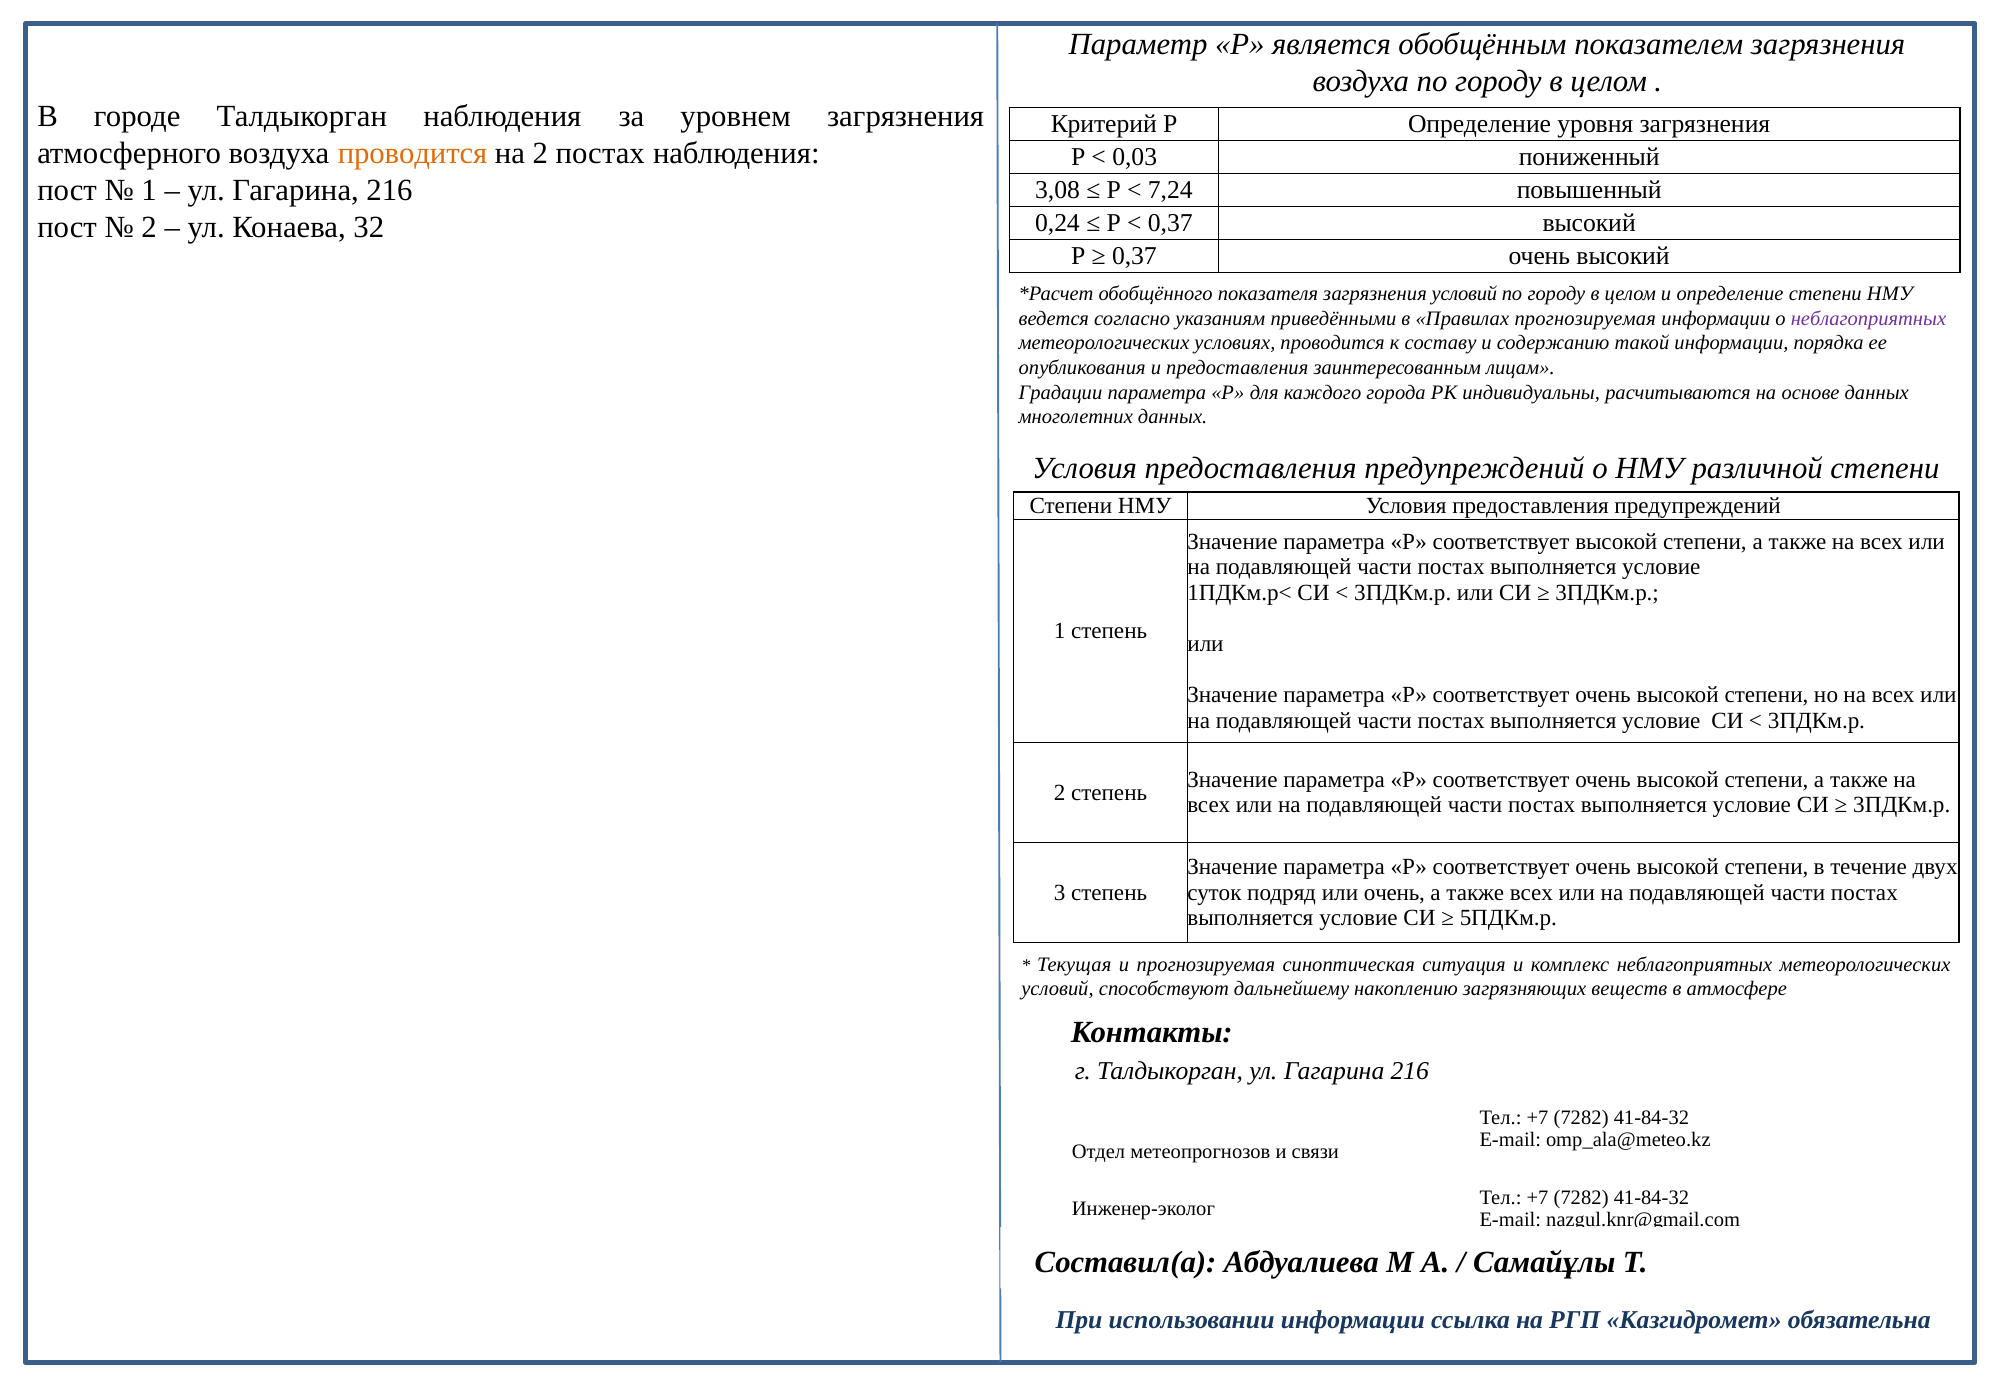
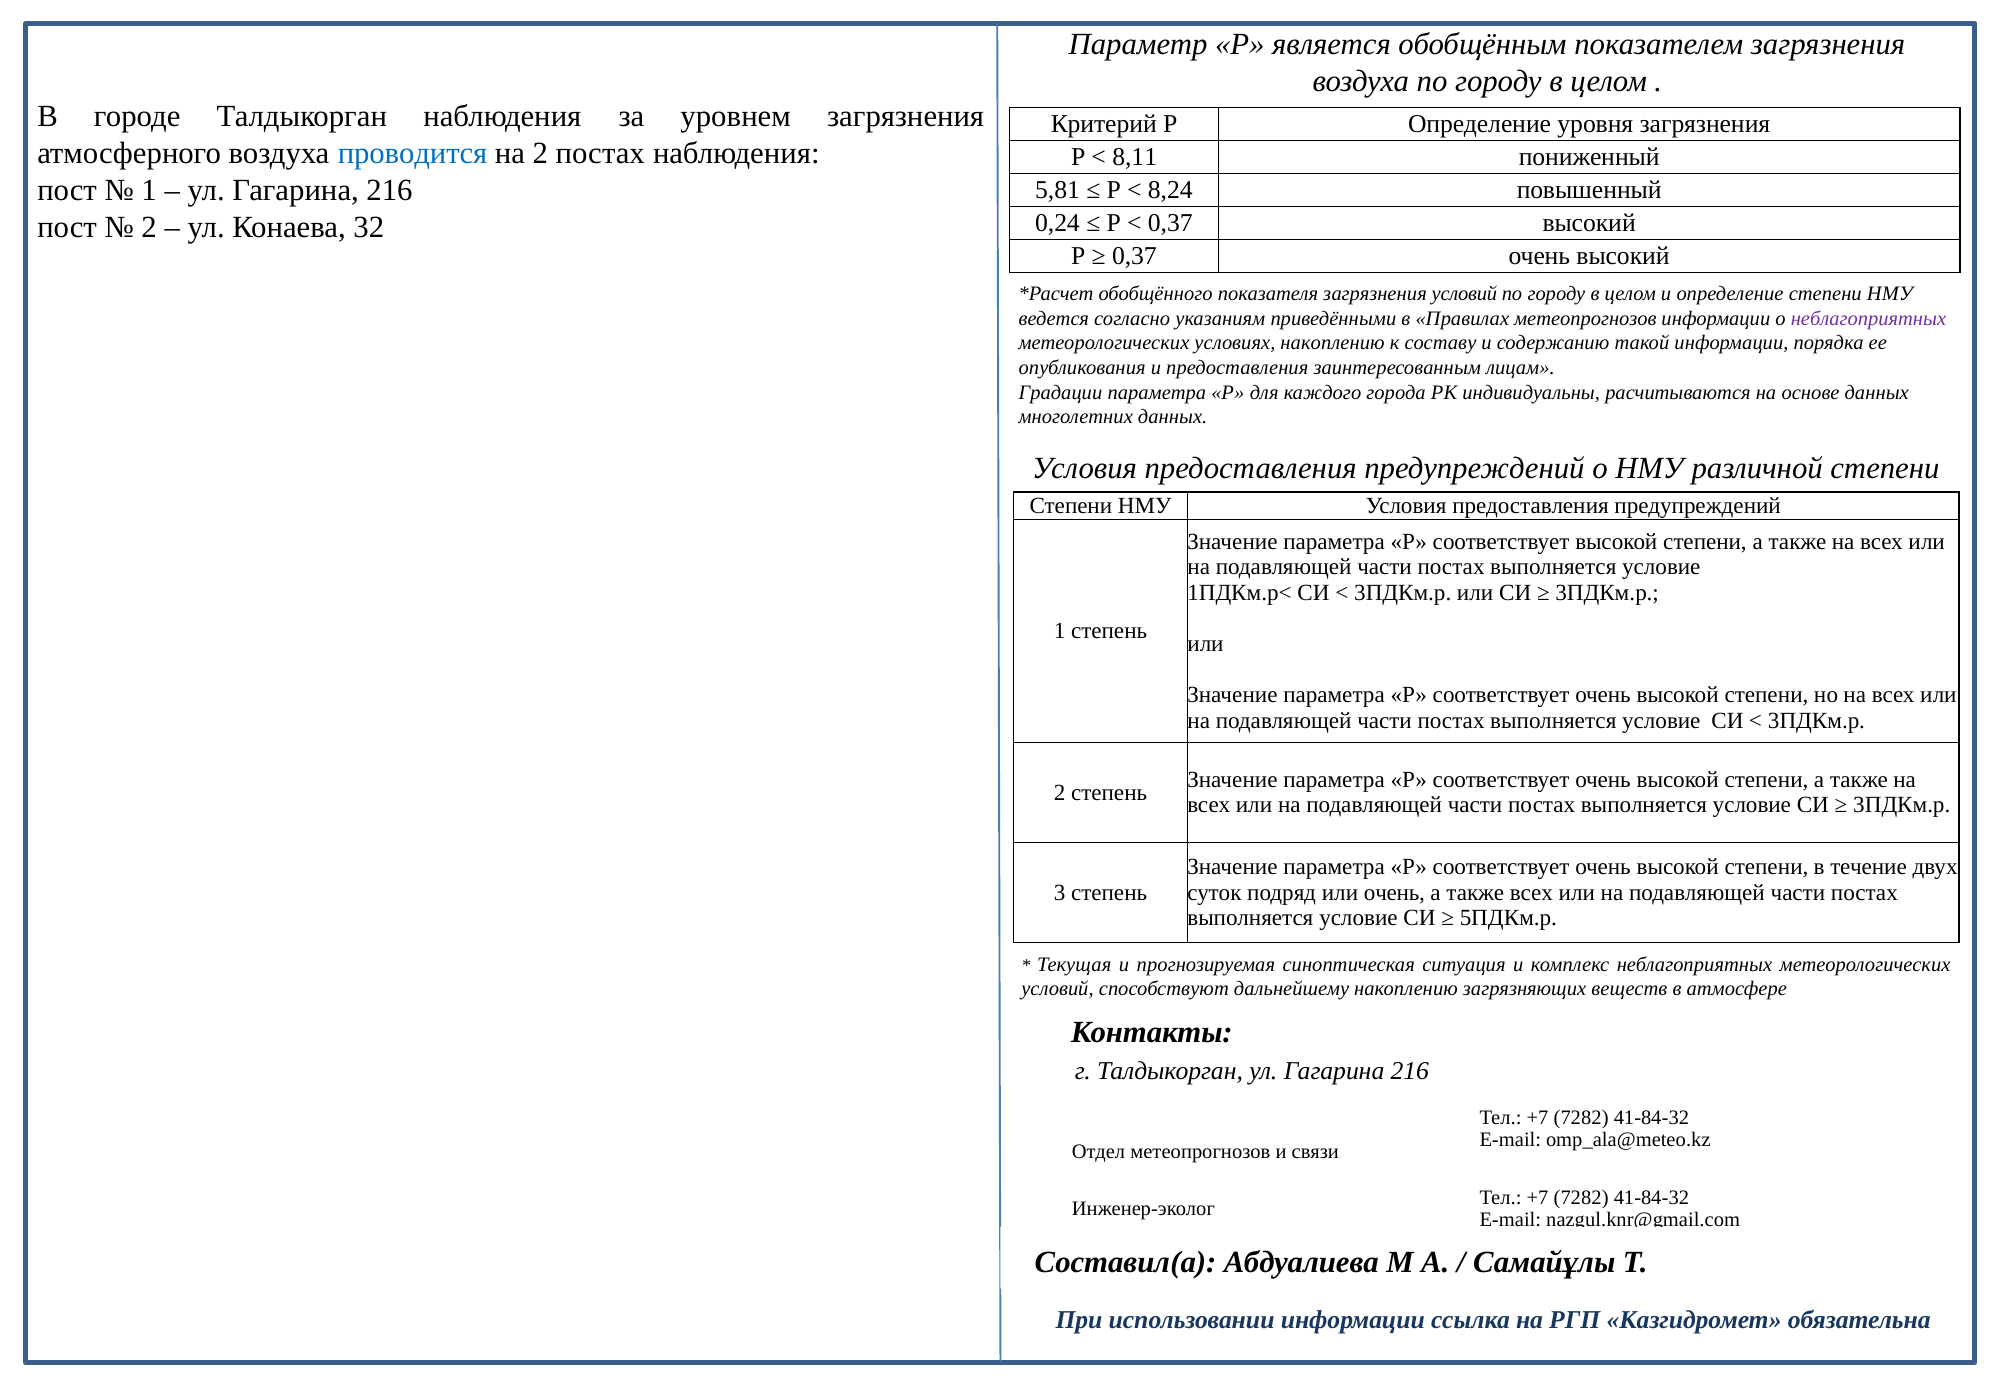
проводится at (413, 153) colour: orange -> blue
0,03: 0,03 -> 8,11
3,08: 3,08 -> 5,81
7,24: 7,24 -> 8,24
Правилах прогнозируемая: прогнозируемая -> метеопрогнозов
условиях проводится: проводится -> накоплению
